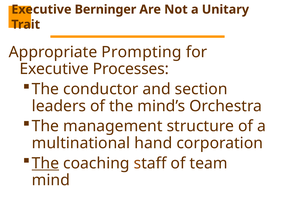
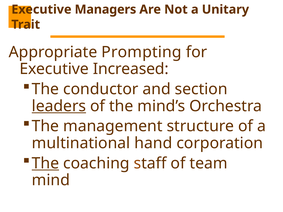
Berninger: Berninger -> Managers
Processes: Processes -> Increased
leaders underline: none -> present
